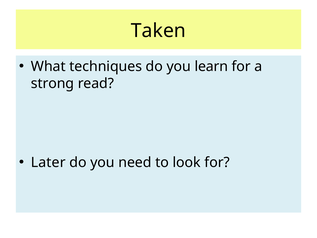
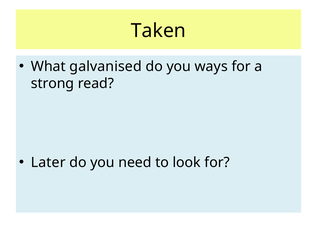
techniques: techniques -> galvanised
learn: learn -> ways
